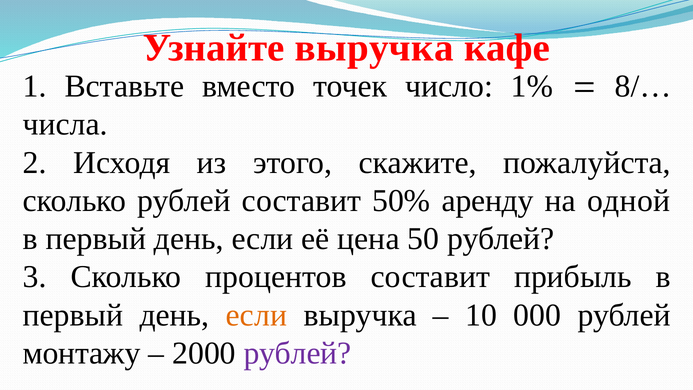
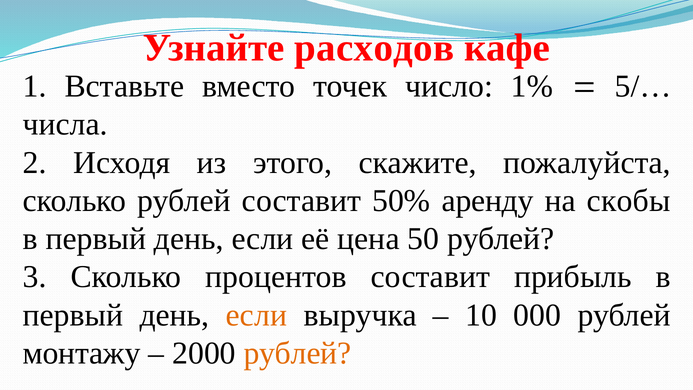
Узнайте выручка: выручка -> расходов
8/…: 8/… -> 5/…
одной: одной -> скобы
рублей at (297, 353) colour: purple -> orange
